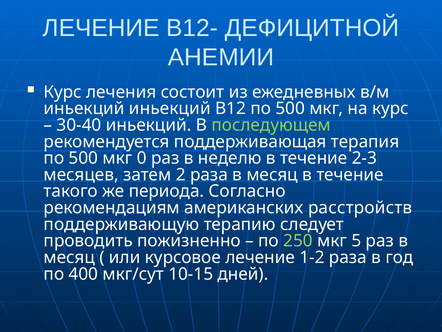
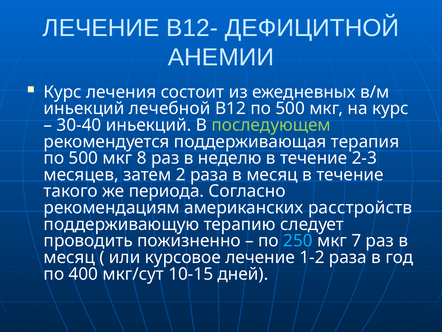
иньекций иньекций: иньекций -> лечебной
0: 0 -> 8
250 colour: light green -> light blue
5: 5 -> 7
